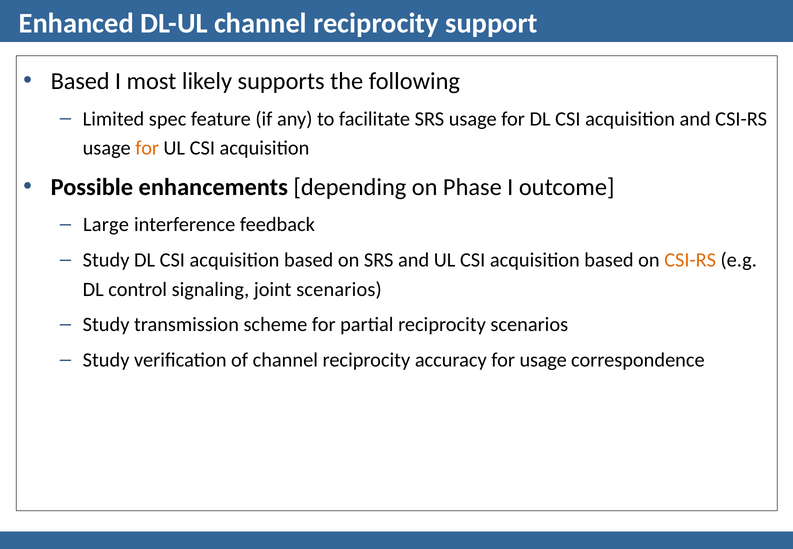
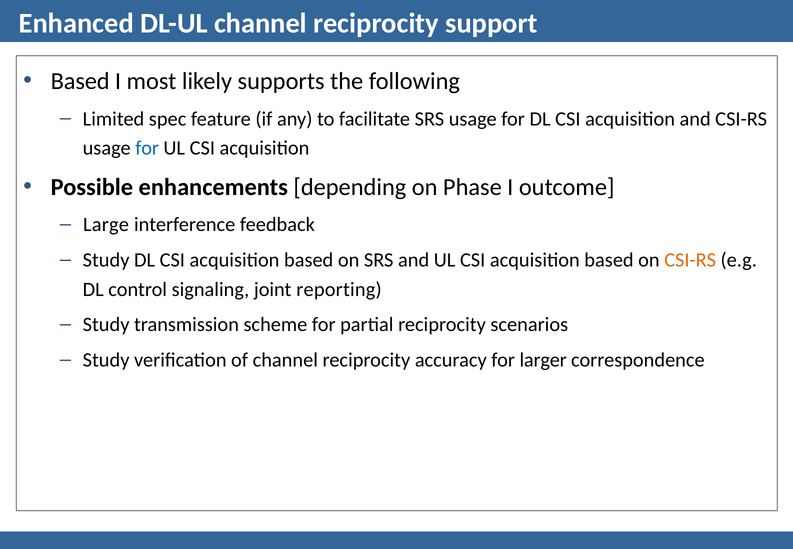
for at (147, 148) colour: orange -> blue
joint scenarios: scenarios -> reporting
for usage: usage -> larger
